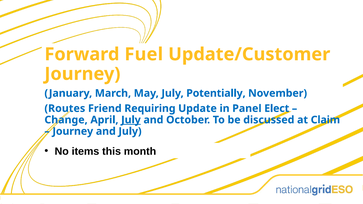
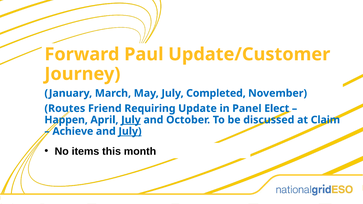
Fuel: Fuel -> Paul
Potentially: Potentially -> Completed
Change: Change -> Happen
Journey at (73, 131): Journey -> Achieve
July at (130, 131) underline: none -> present
